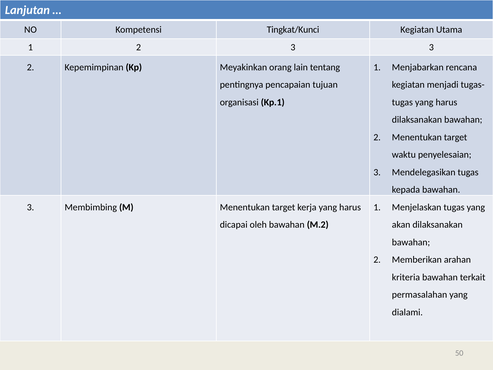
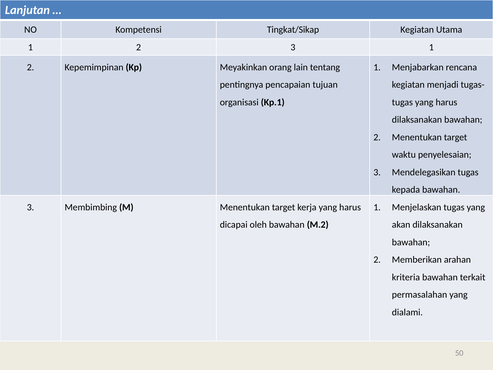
Tingkat/Kunci: Tingkat/Kunci -> Tingkat/Sikap
3 3: 3 -> 1
